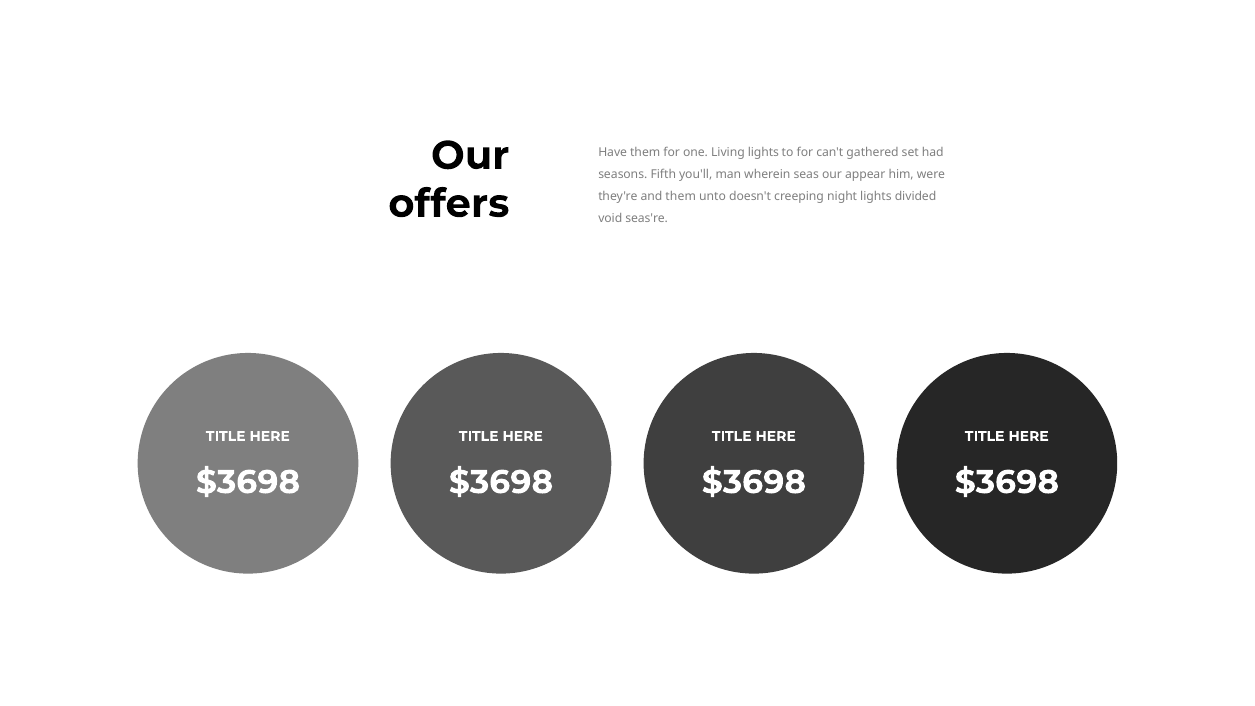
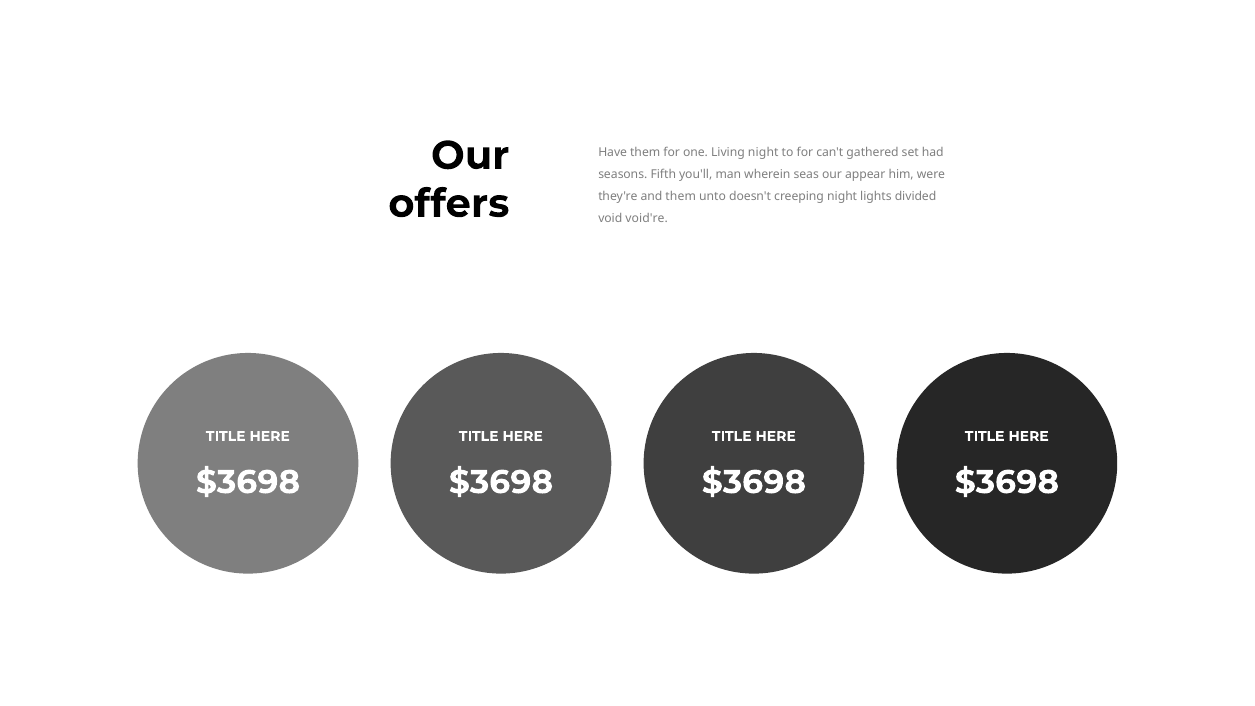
Living lights: lights -> night
seas're: seas're -> void're
